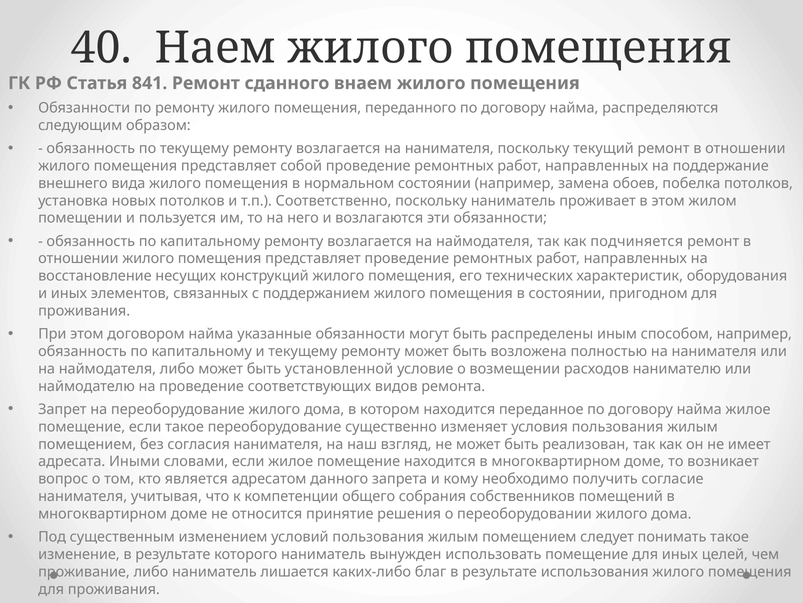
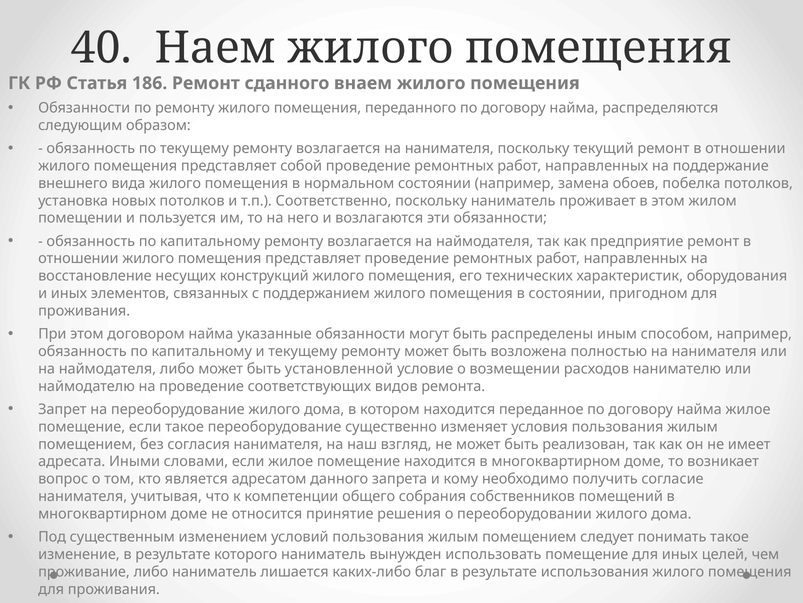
841: 841 -> 186
подчиняется: подчиняется -> предприятие
